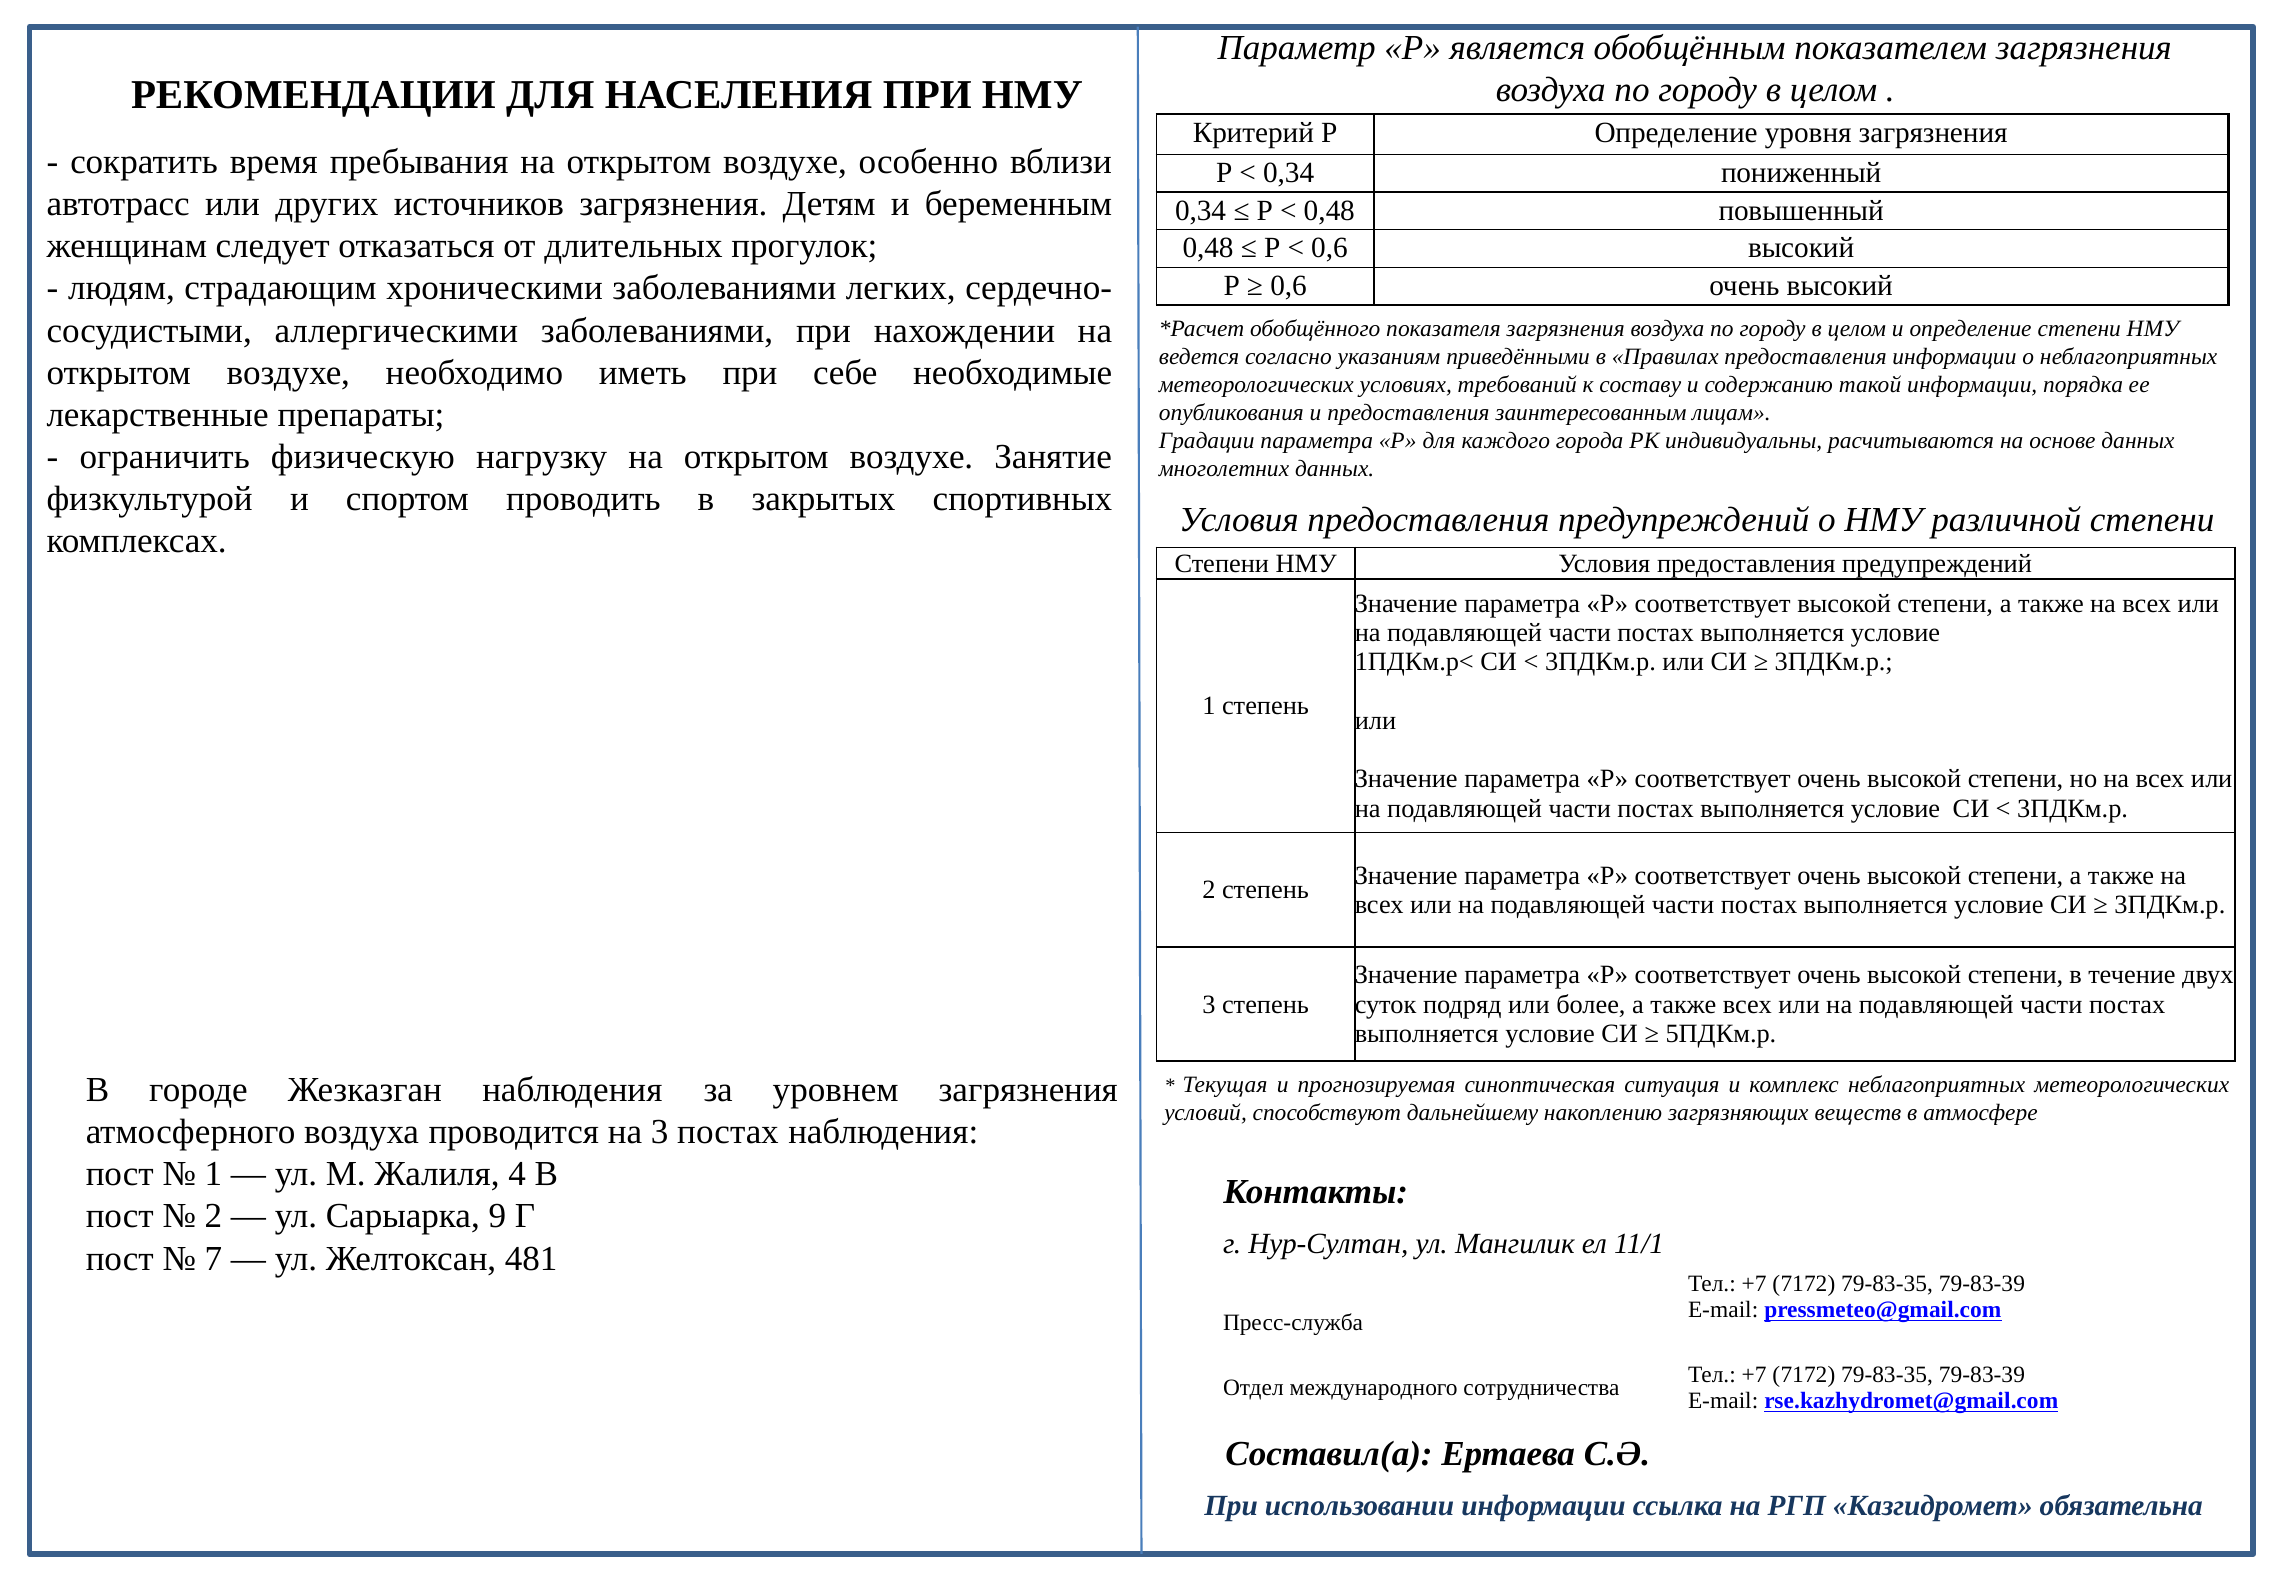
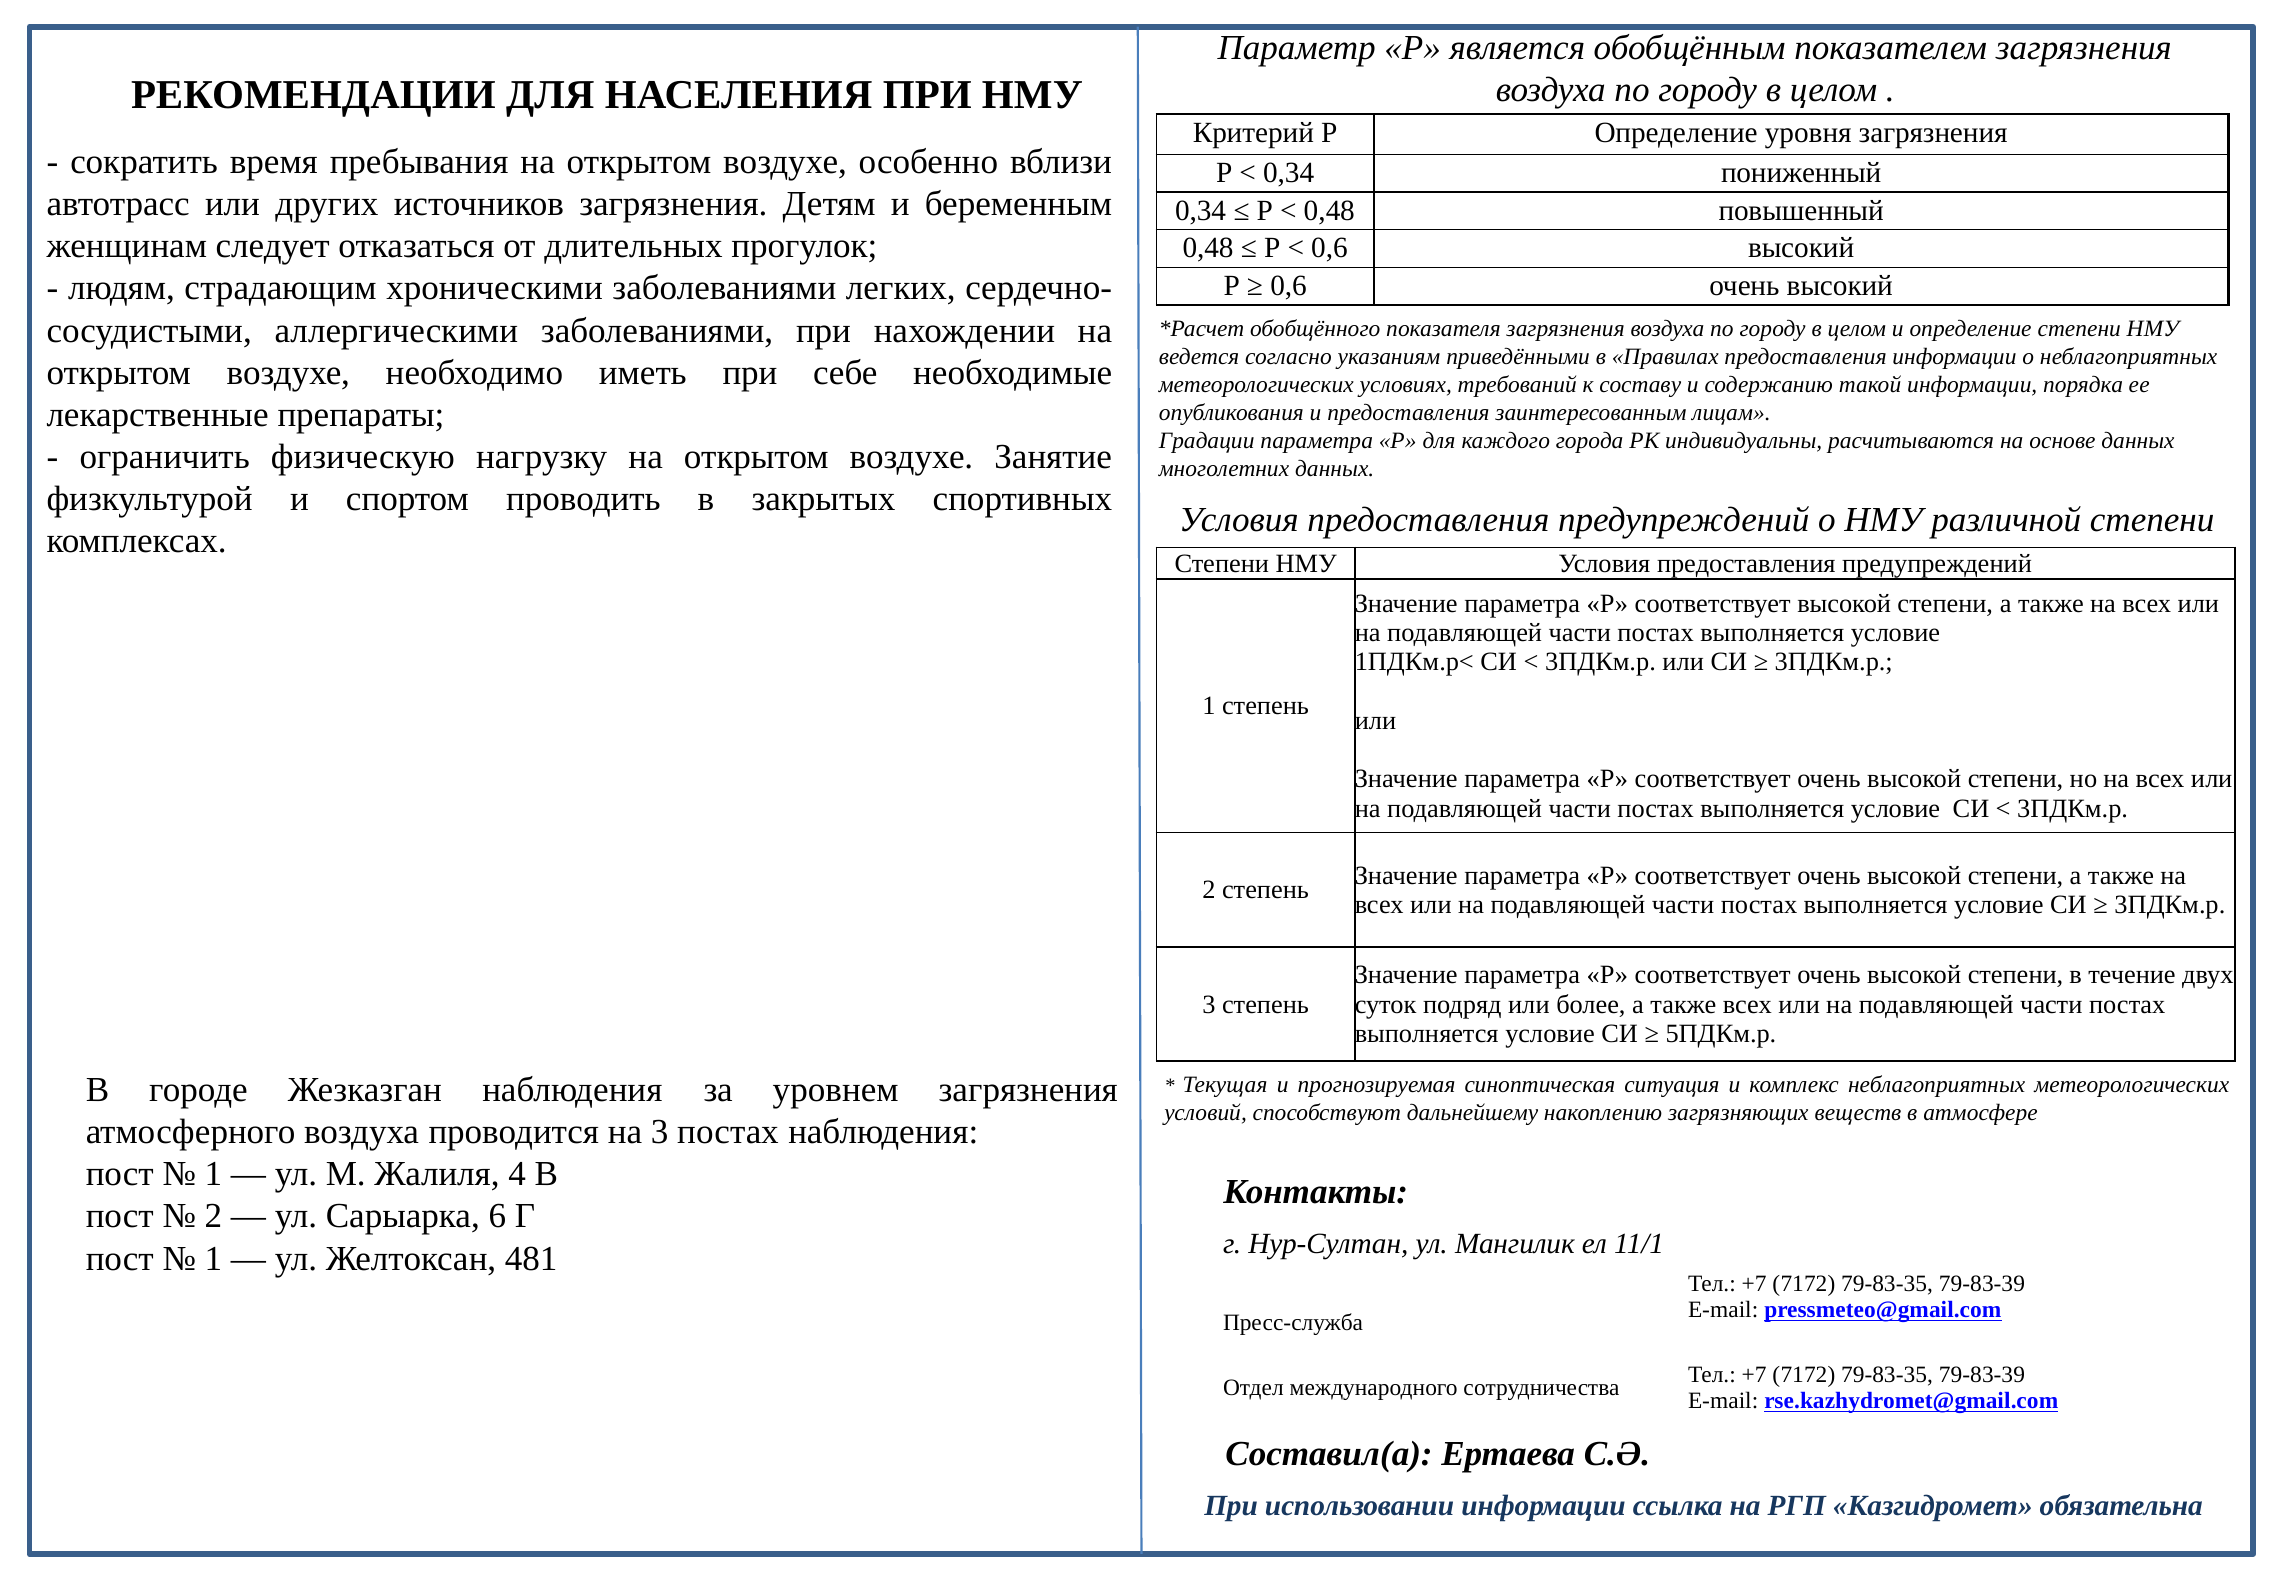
9: 9 -> 6
7 at (213, 1258): 7 -> 1
